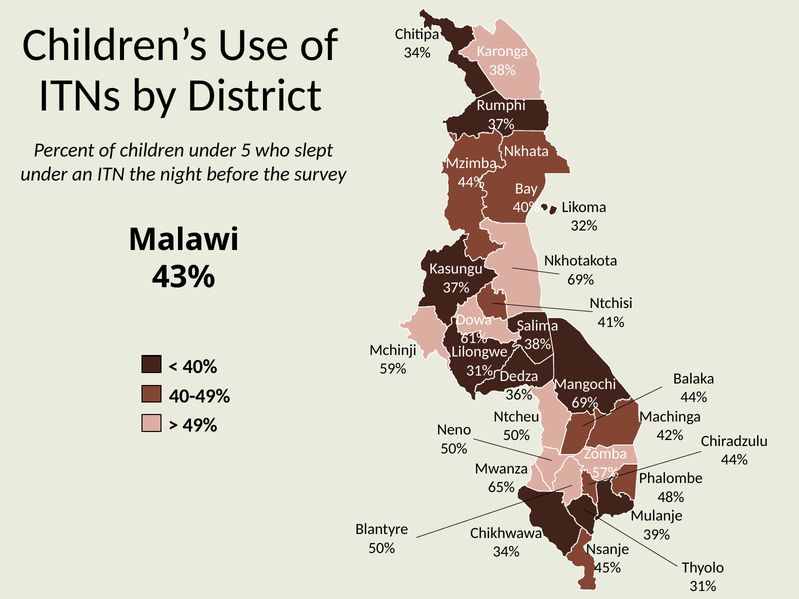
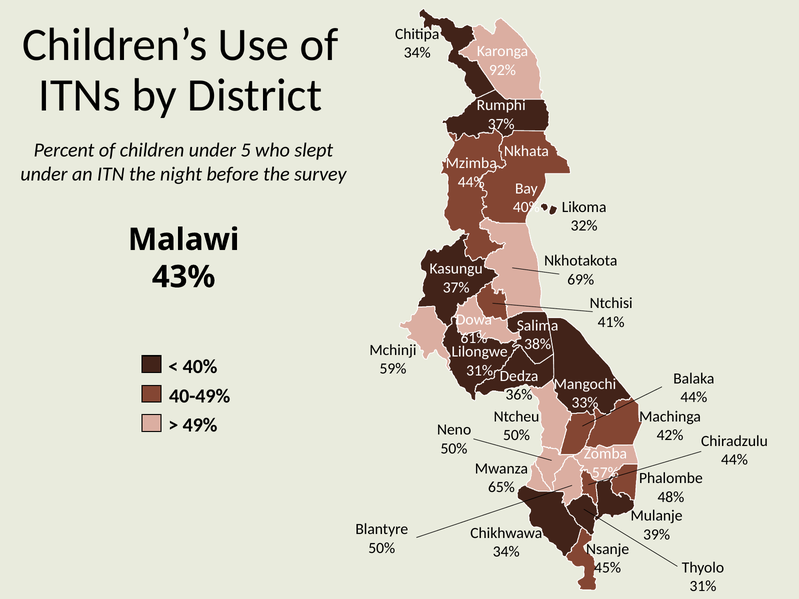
38% at (503, 70): 38% -> 92%
69% at (585, 403): 69% -> 33%
